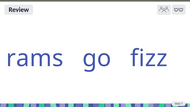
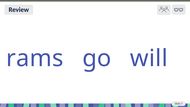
fizz: fizz -> will
